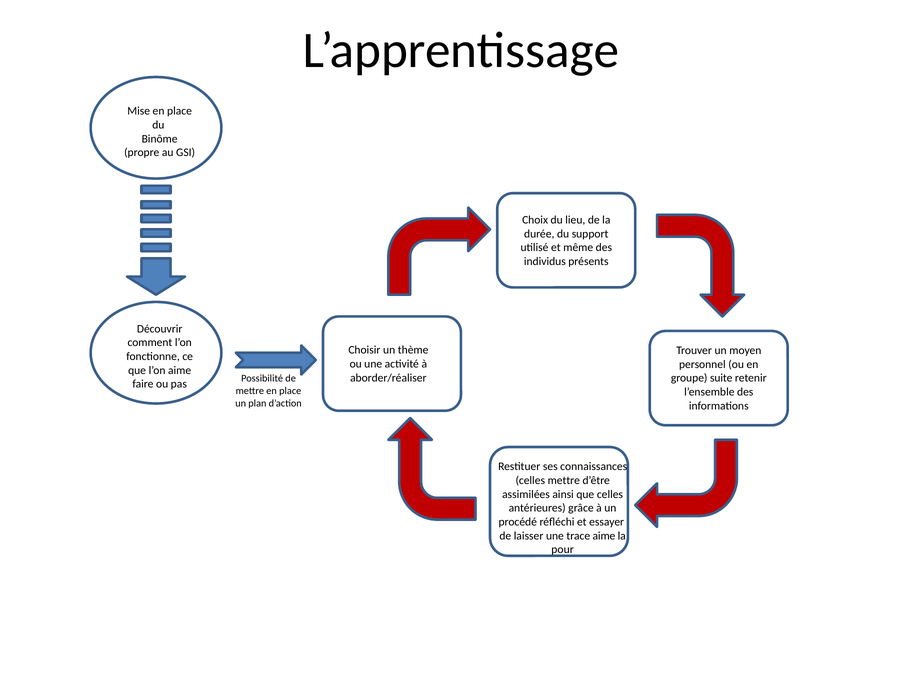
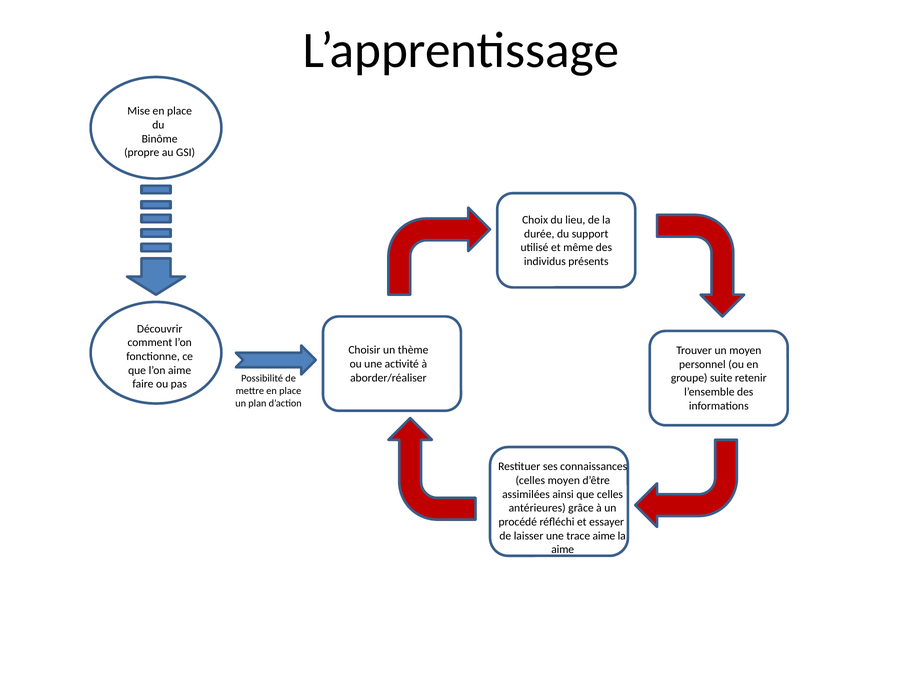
celles mettre: mettre -> moyen
pour at (563, 550): pour -> aime
